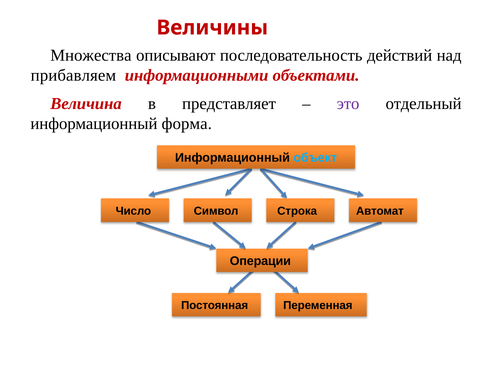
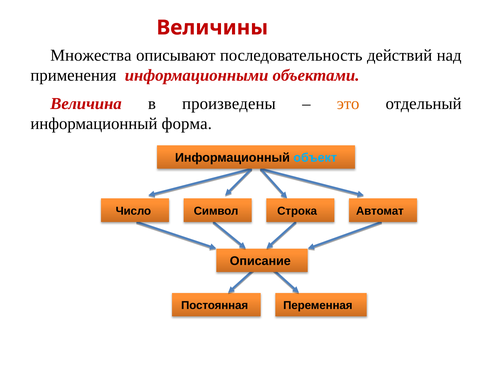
прибавляем: прибавляем -> применения
представляет: представляет -> произведены
это colour: purple -> orange
Операции: Операции -> Описание
